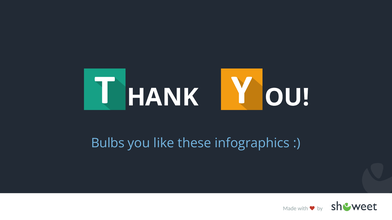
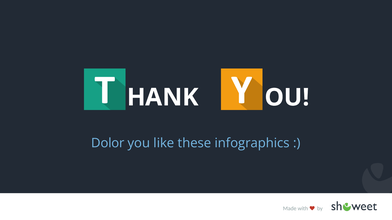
Bulbs: Bulbs -> Dolor
